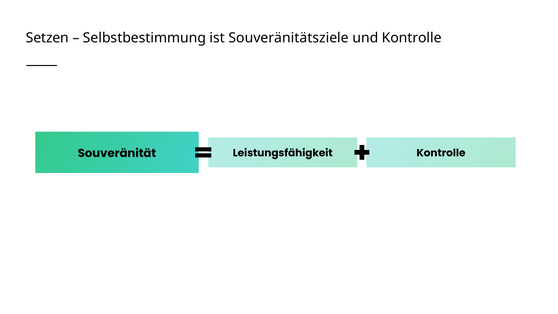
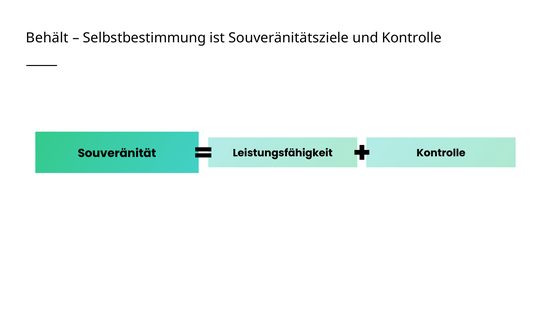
Setzen: Setzen -> Behält
